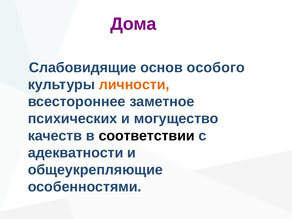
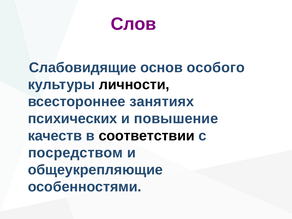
Дома: Дома -> Слов
личности colour: orange -> black
заметное: заметное -> занятиях
могущество: могущество -> повышение
адекватности: адекватности -> посредством
